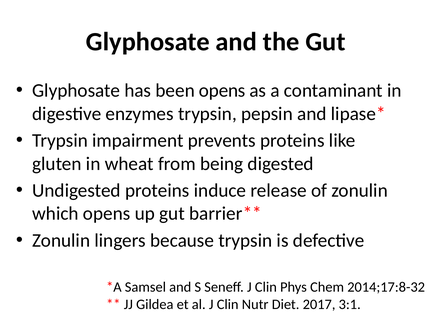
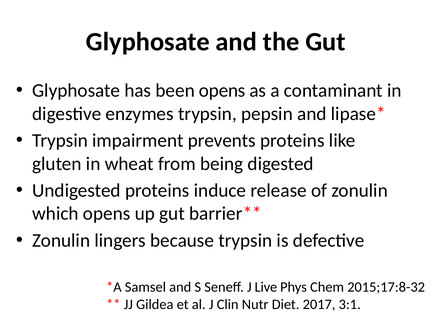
Seneff J Clin: Clin -> Live
2014;17:8-32: 2014;17:8-32 -> 2015;17:8-32
